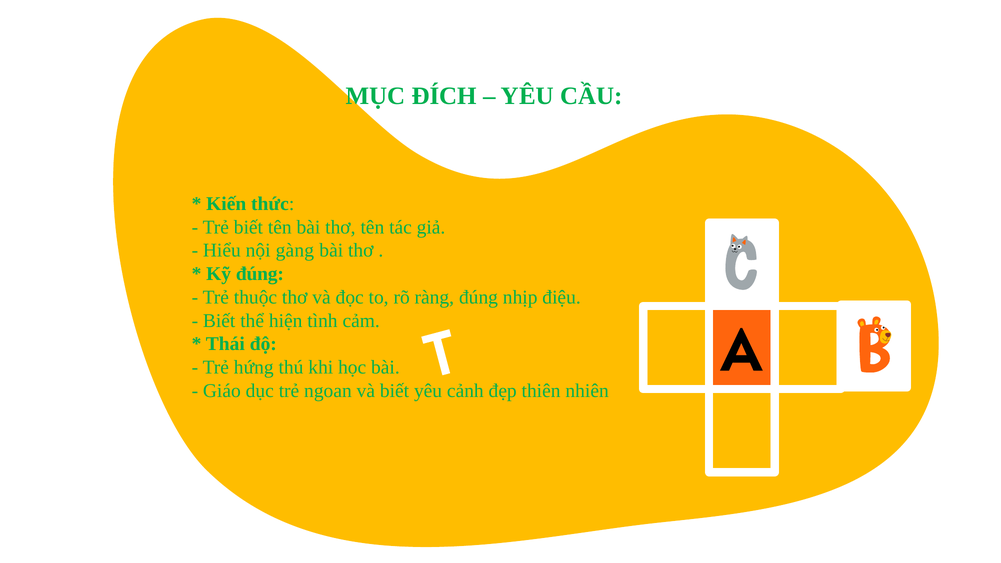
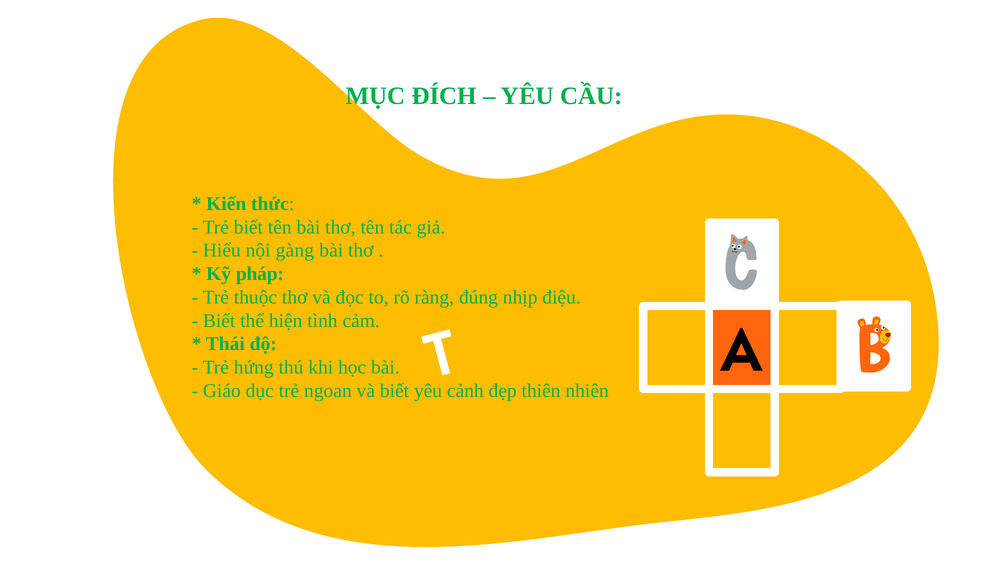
Kỹ đúng: đúng -> pháp
